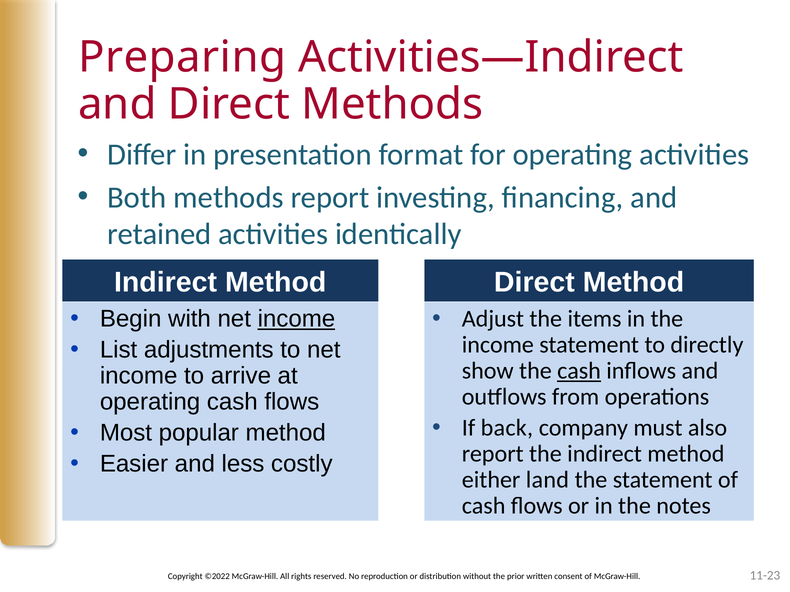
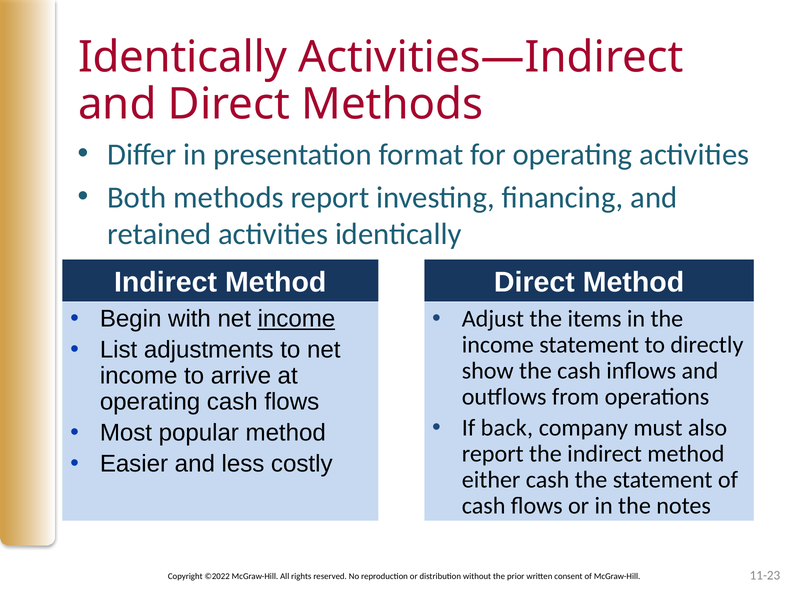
Preparing at (182, 57): Preparing -> Identically
cash at (579, 371) underline: present -> none
either land: land -> cash
